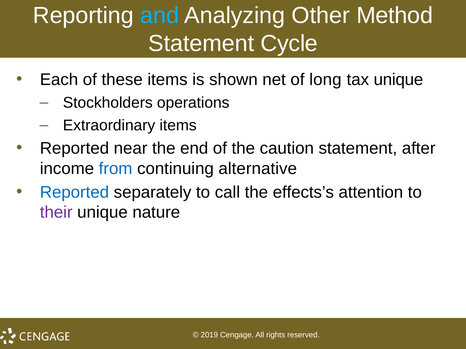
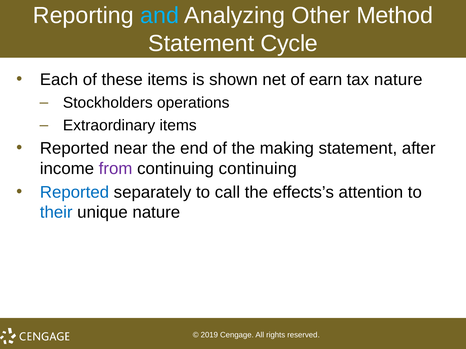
long: long -> earn
tax unique: unique -> nature
caution: caution -> making
from colour: blue -> purple
continuing alternative: alternative -> continuing
their colour: purple -> blue
